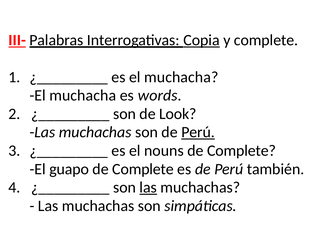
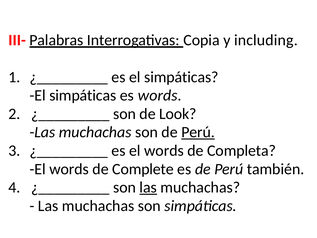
III- underline: present -> none
Copia underline: present -> none
y complete: complete -> including
es el muchacha: muchacha -> simpáticas
muchacha at (83, 95): muchacha -> simpáticas
es el nouns: nouns -> words
Complete at (242, 150): Complete -> Completa
guapo at (69, 169): guapo -> words
